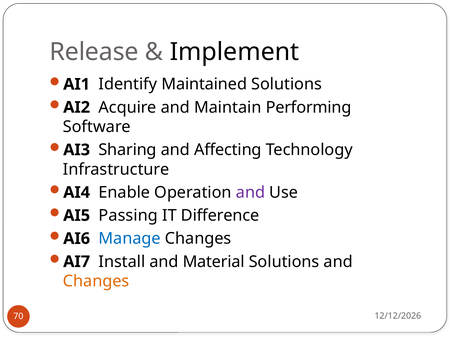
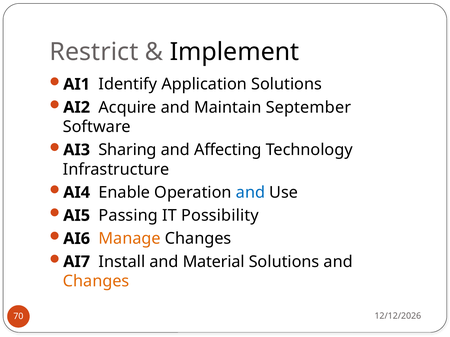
Release: Release -> Restrict
Maintained: Maintained -> Application
Performing: Performing -> September
and at (250, 193) colour: purple -> blue
Difference: Difference -> Possibility
Manage colour: blue -> orange
